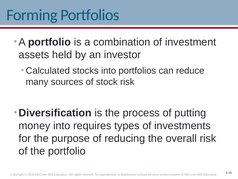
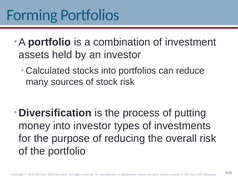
into requires: requires -> investor
